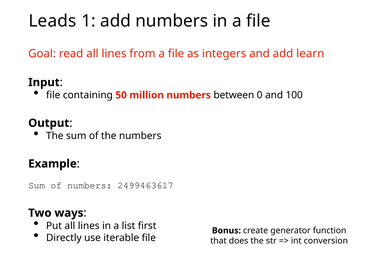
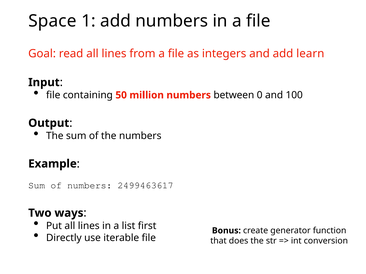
Leads: Leads -> Space
